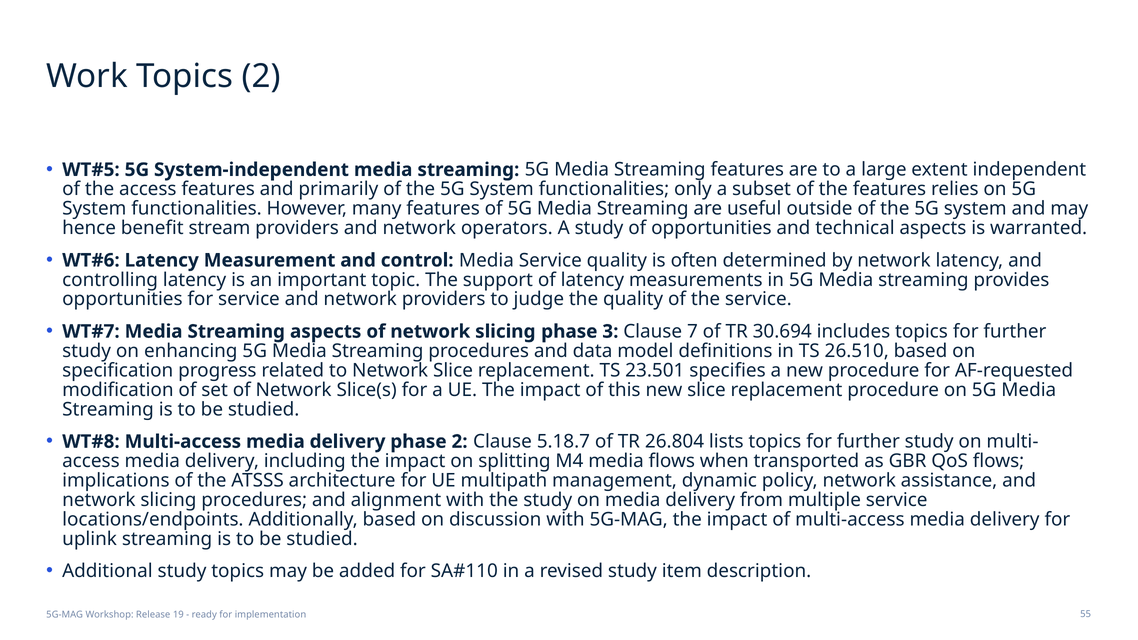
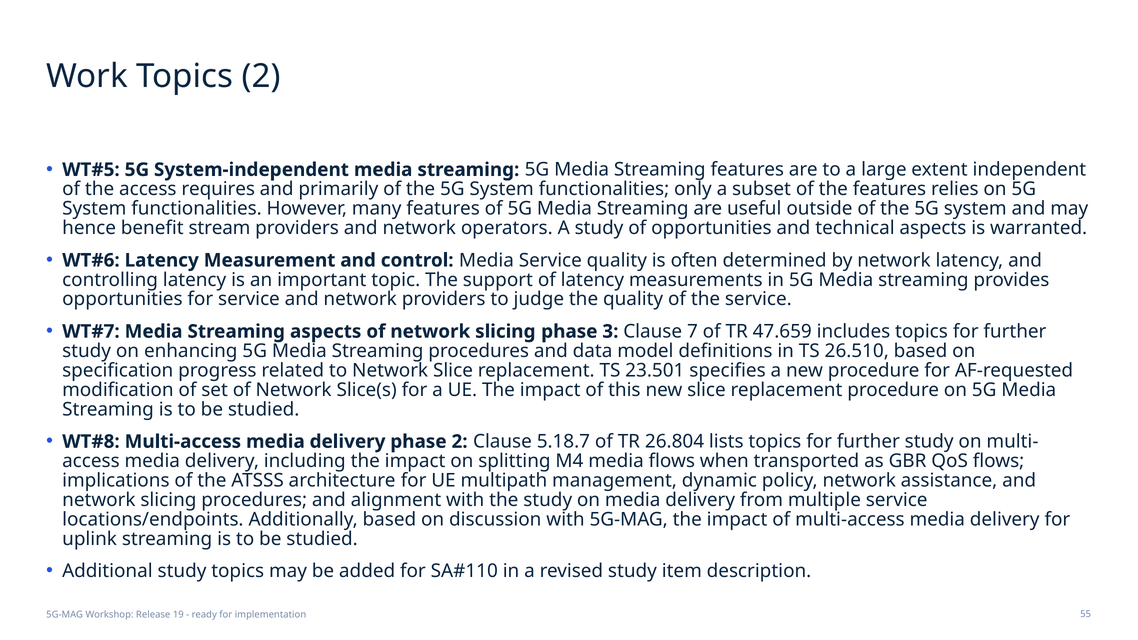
access features: features -> requires
30.694: 30.694 -> 47.659
